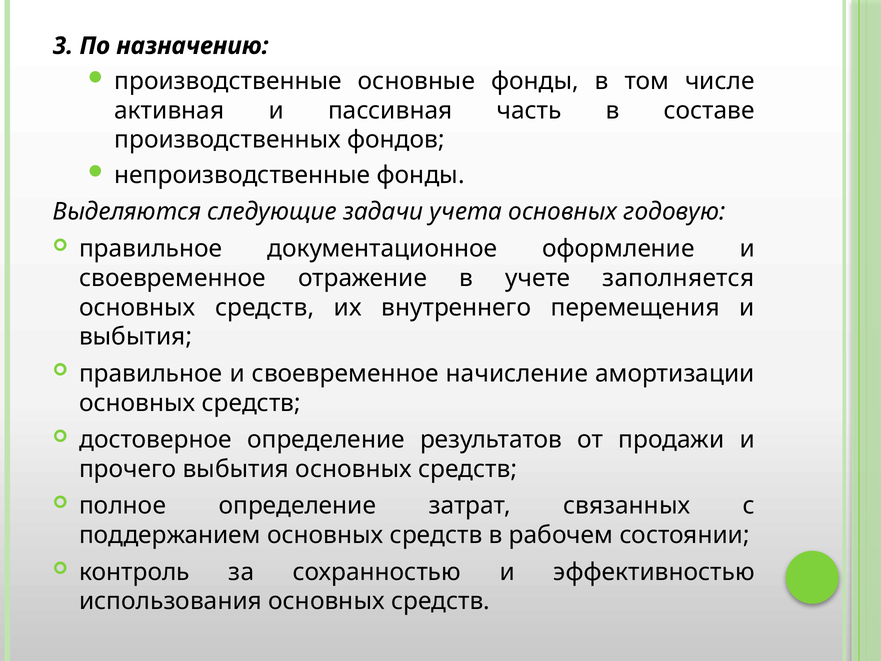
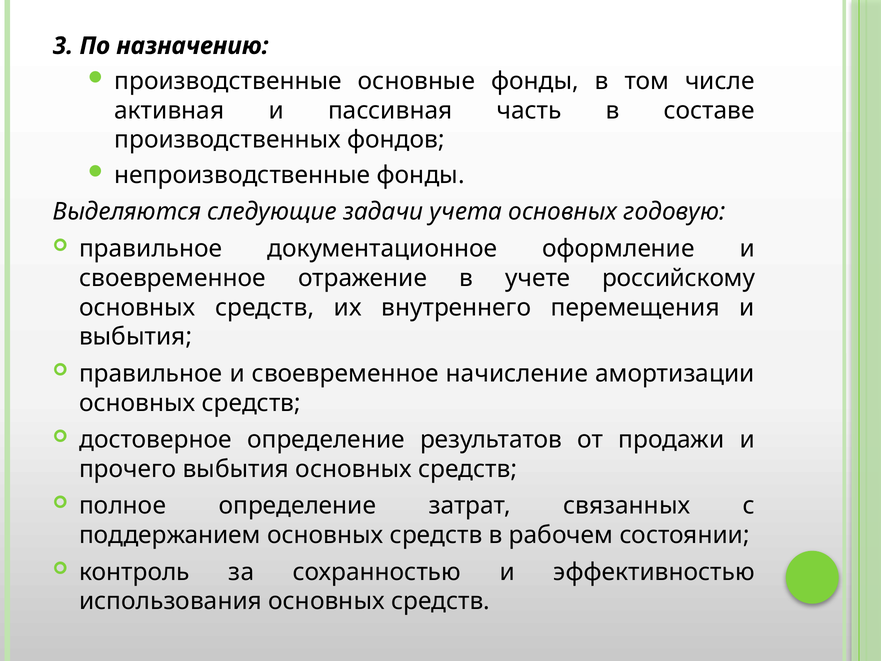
заполняется: заполняется -> российскому
